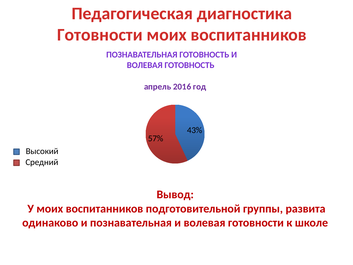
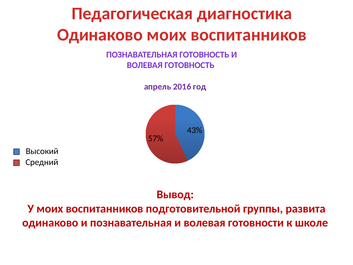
Готовности at (100, 35): Готовности -> Одинаково
